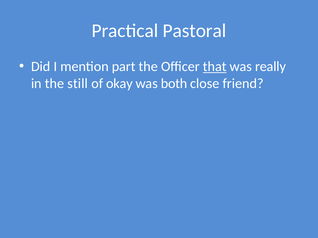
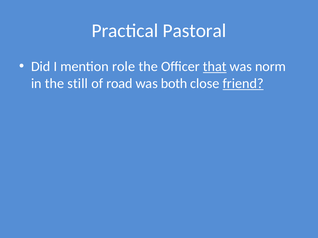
part: part -> role
really: really -> norm
okay: okay -> road
friend underline: none -> present
